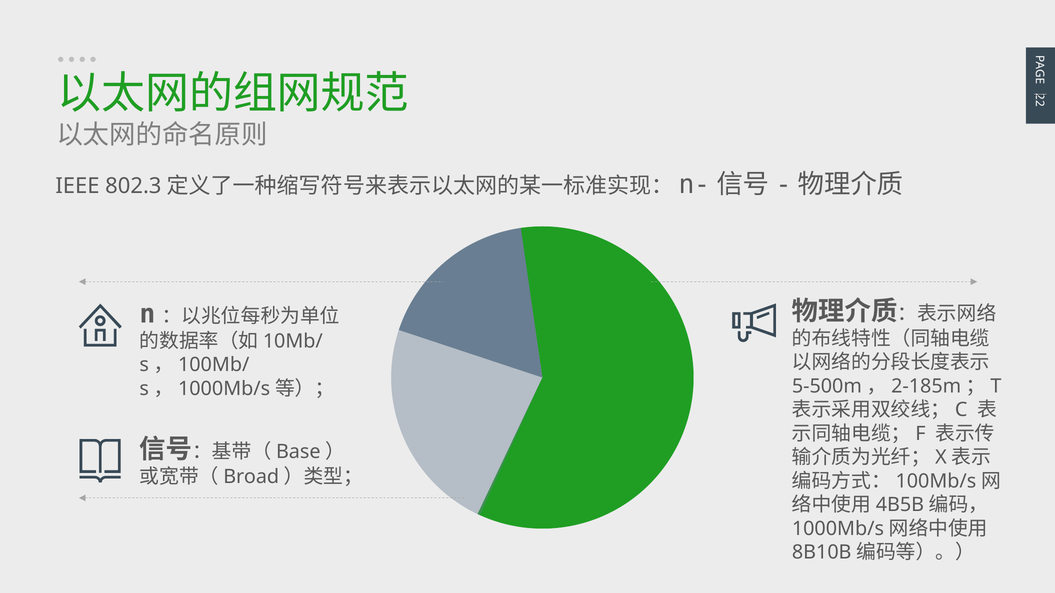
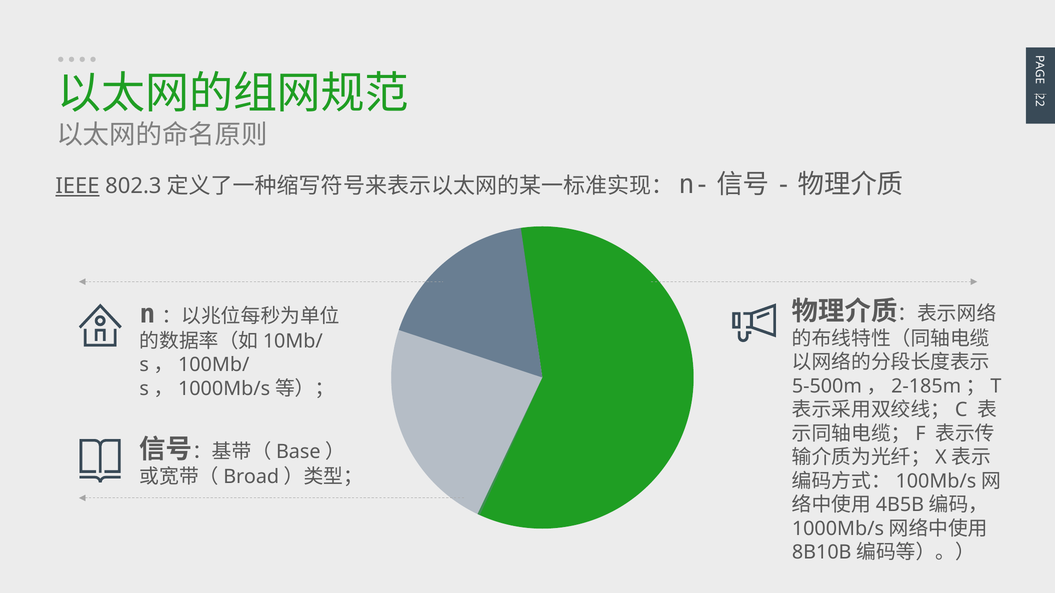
IEEE underline: none -> present
